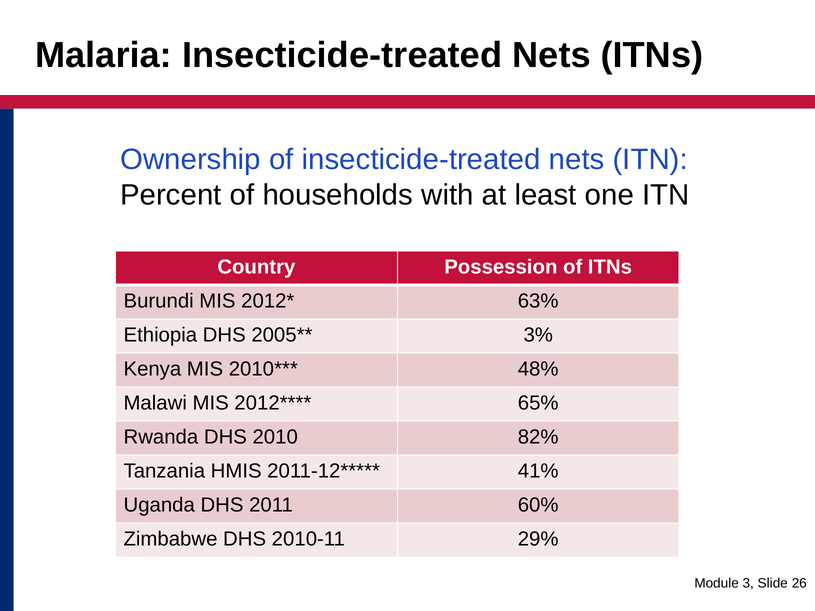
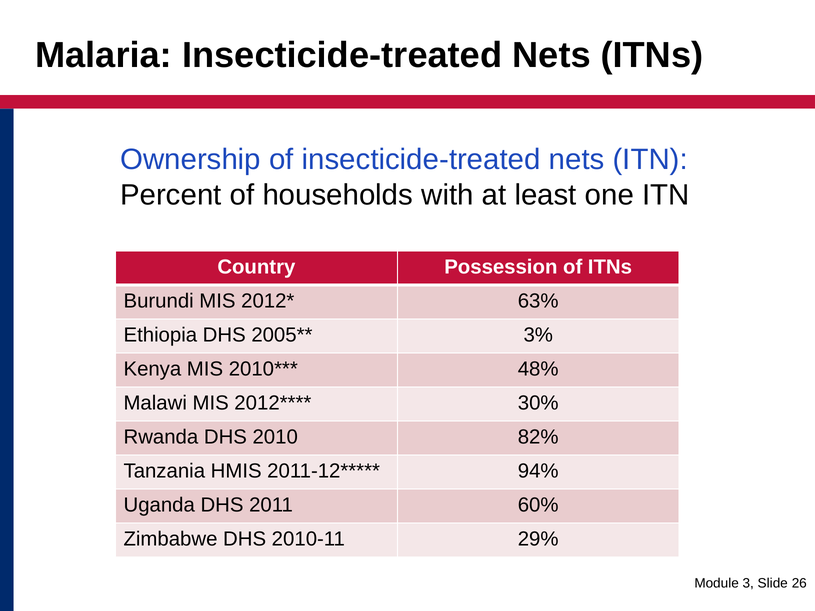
65%: 65% -> 30%
41%: 41% -> 94%
